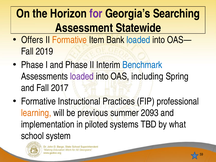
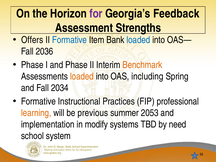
Searching: Searching -> Feedback
Statewide: Statewide -> Strengths
Formative at (69, 40) colour: orange -> blue
2019: 2019 -> 2036
Benchmark colour: blue -> orange
loaded at (82, 76) colour: purple -> orange
2017: 2017 -> 2034
2093: 2093 -> 2053
piloted: piloted -> modify
what: what -> need
